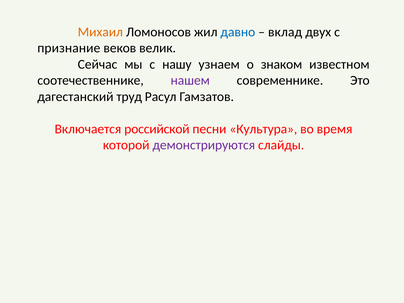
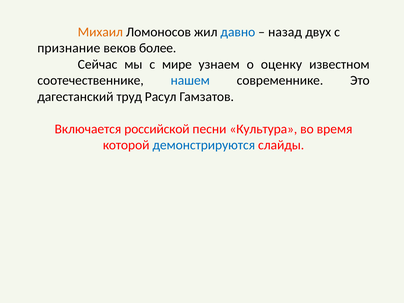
вклад: вклад -> назад
велик: велик -> более
нашу: нашу -> мире
знаком: знаком -> оценку
нашем colour: purple -> blue
демонстрируются colour: purple -> blue
